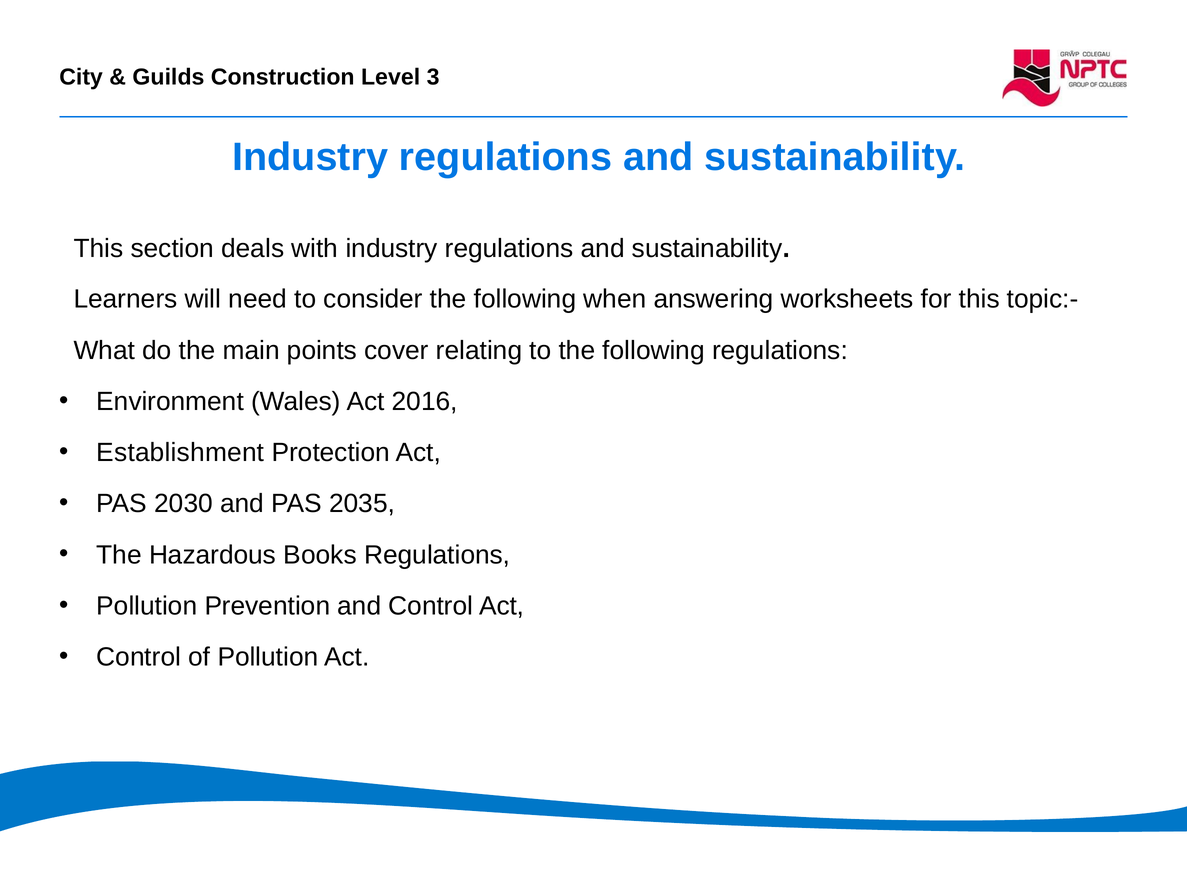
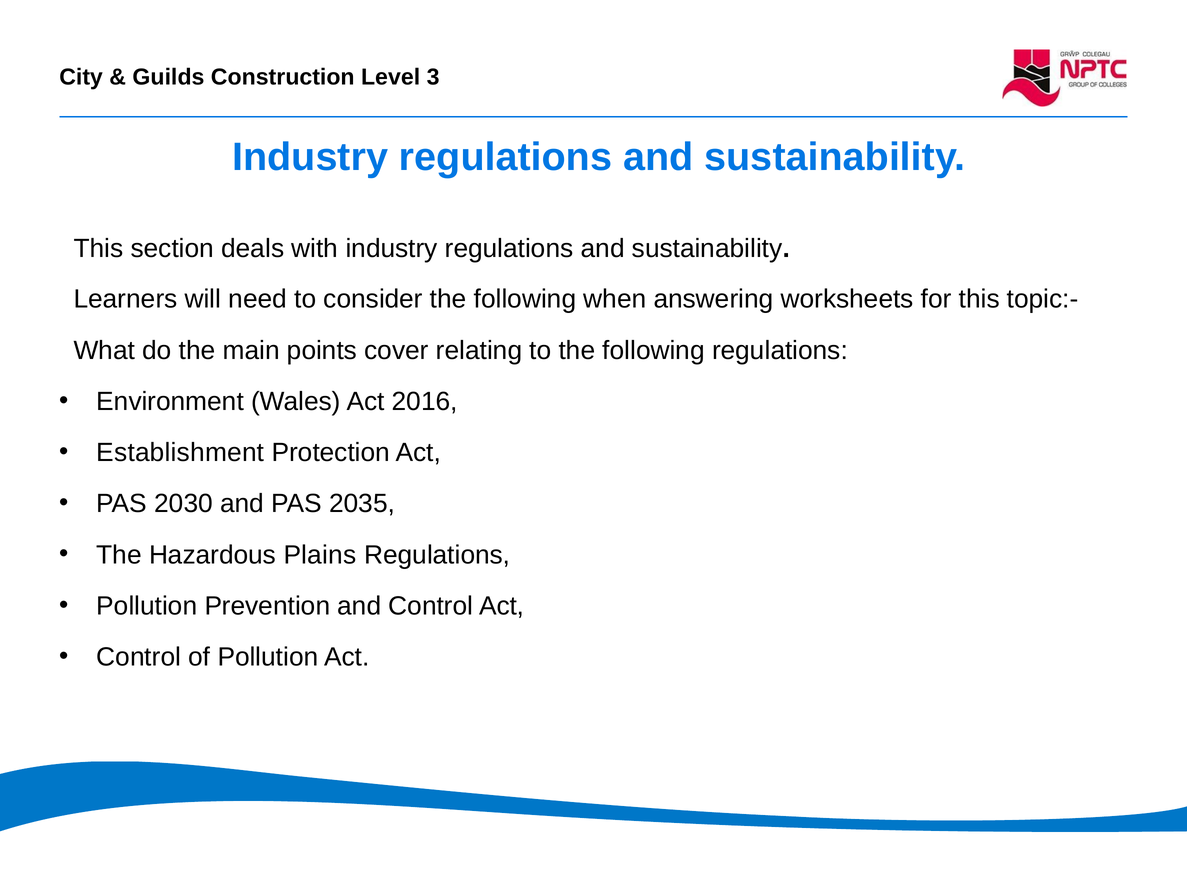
Books: Books -> Plains
